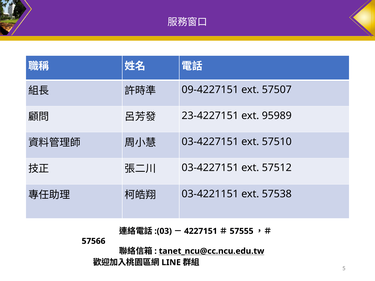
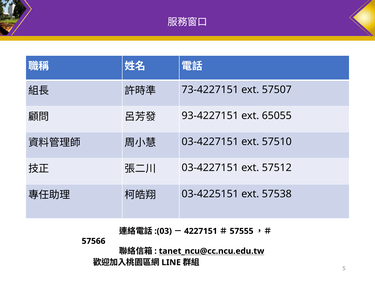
09-4227151: 09-4227151 -> 73-4227151
23-4227151: 23-4227151 -> 93-4227151
95989: 95989 -> 65055
03-4221151: 03-4221151 -> 03-4225151
